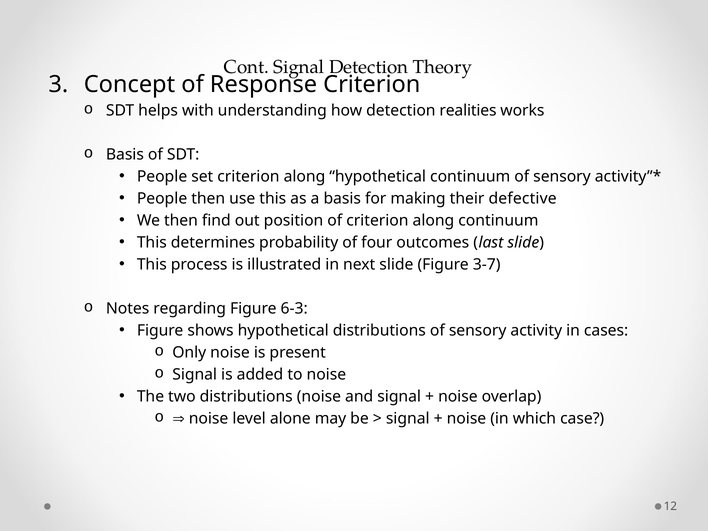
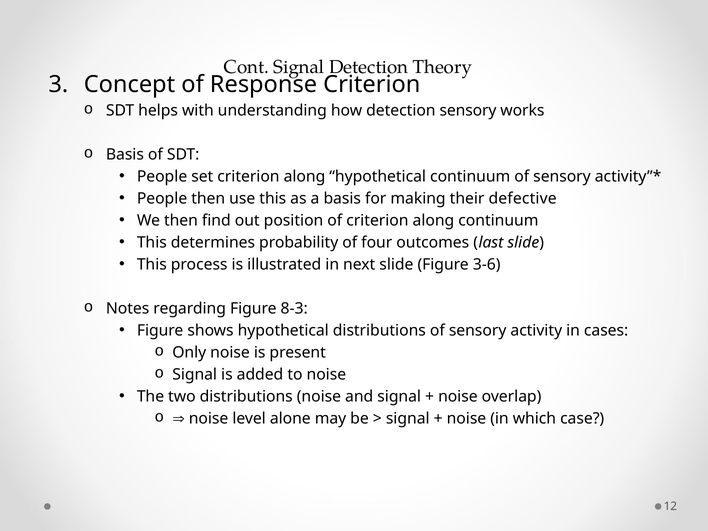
detection realities: realities -> sensory
3-7: 3-7 -> 3-6
6-3: 6-3 -> 8-3
